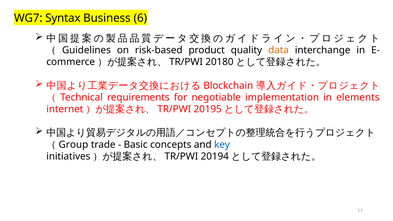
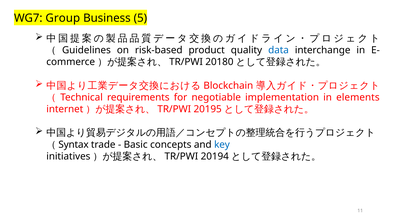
Syntax: Syntax -> Group
6: 6 -> 5
data colour: orange -> blue
Group: Group -> Syntax
